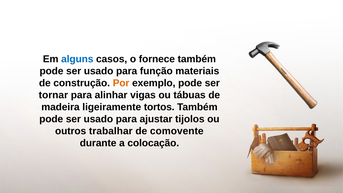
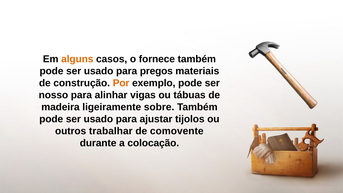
alguns colour: blue -> orange
função: função -> pregos
tornar: tornar -> nosso
tortos: tortos -> sobre
